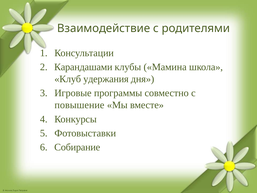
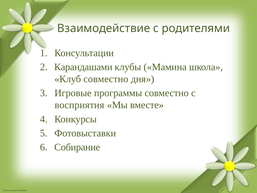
Клуб удержания: удержания -> совместно
повышение: повышение -> восприятия
